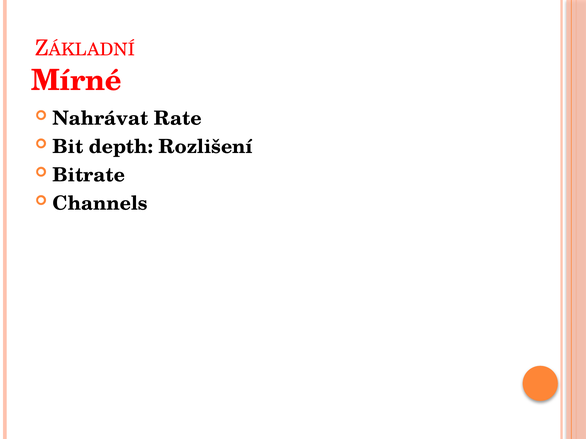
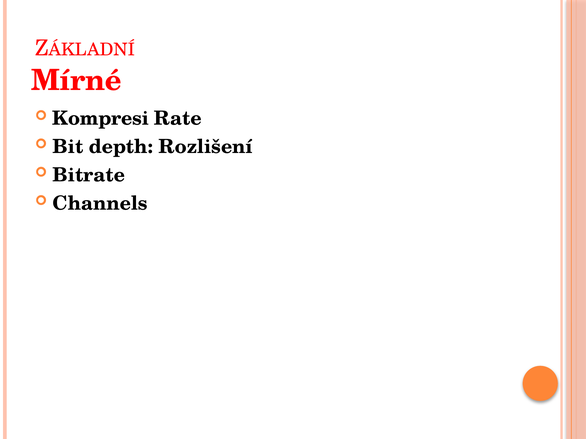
Nahrávat: Nahrávat -> Kompresi
